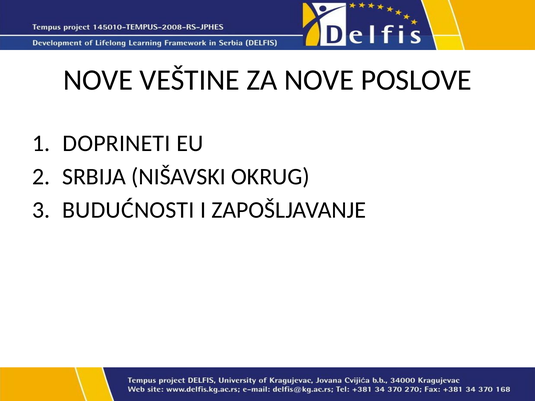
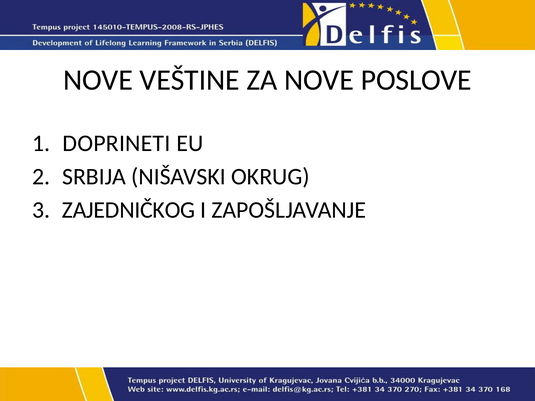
BUDUĆNOSTI: BUDUĆNOSTI -> ZAJEDNIČKOG
